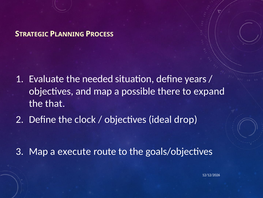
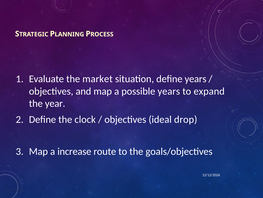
needed: needed -> market
possible there: there -> years
that: that -> year
execute: execute -> increase
